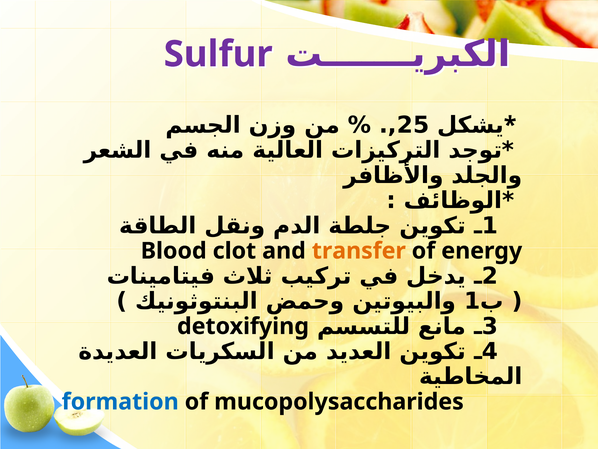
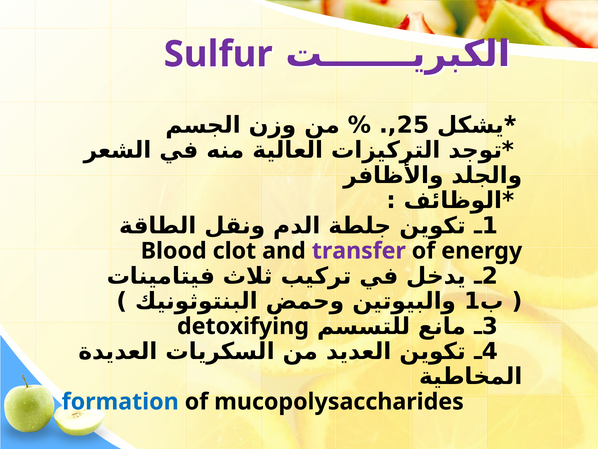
transfer colour: orange -> purple
